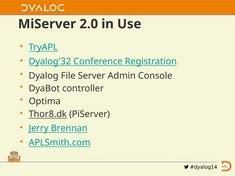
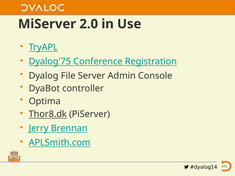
Dyalog'32: Dyalog'32 -> Dyalog'75
